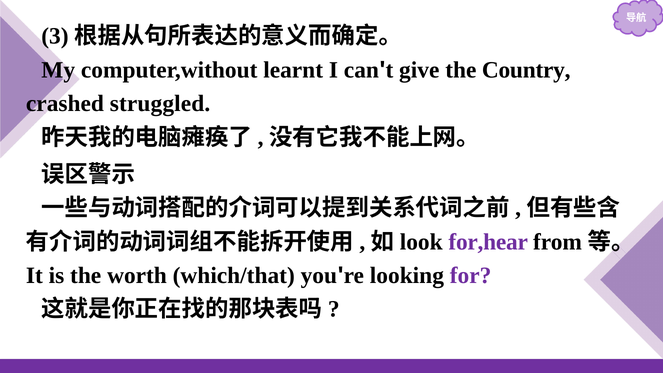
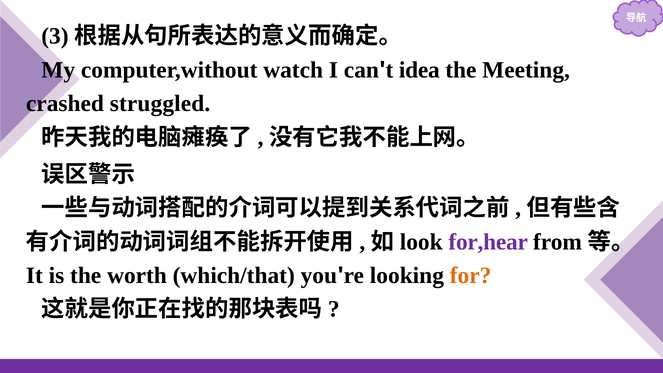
learnt: learnt -> watch
give: give -> idea
Country: Country -> Meeting
for colour: purple -> orange
